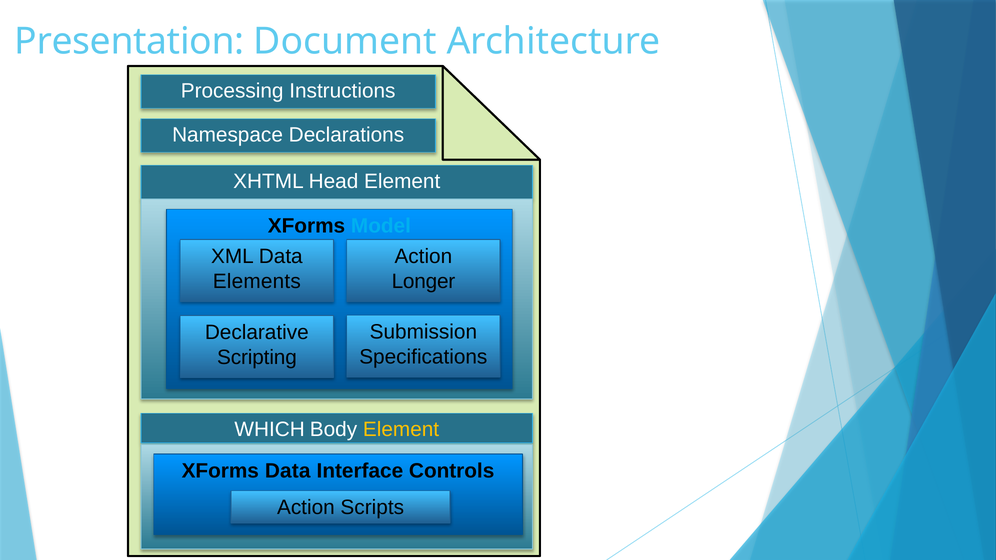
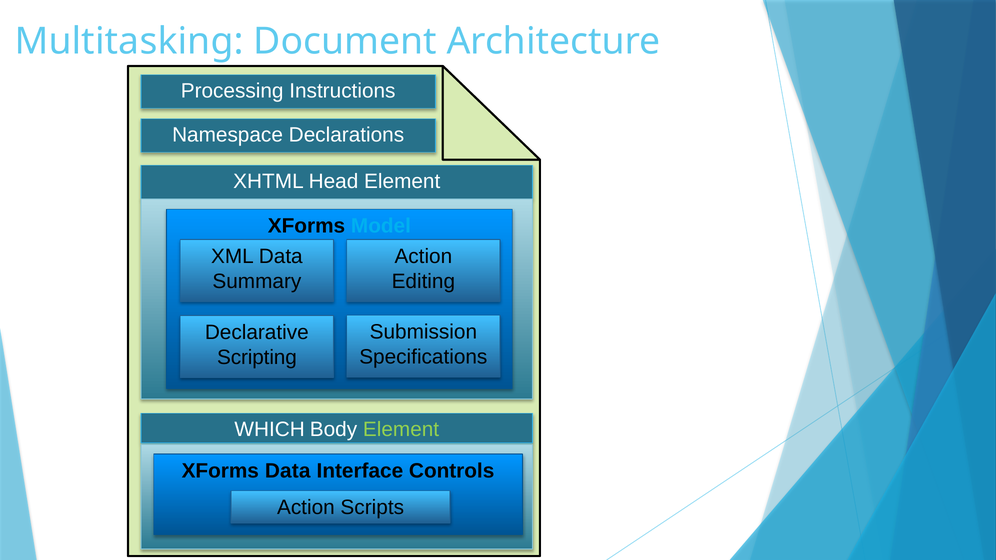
Presentation: Presentation -> Multitasking
Elements: Elements -> Summary
Longer: Longer -> Editing
Element at (401, 430) colour: yellow -> light green
